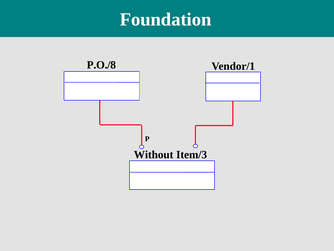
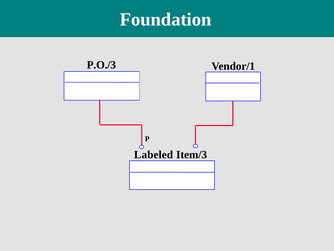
P.O./8: P.O./8 -> P.O./3
Without: Without -> Labeled
